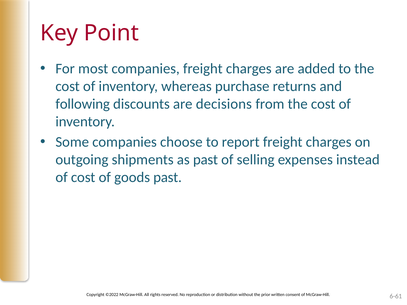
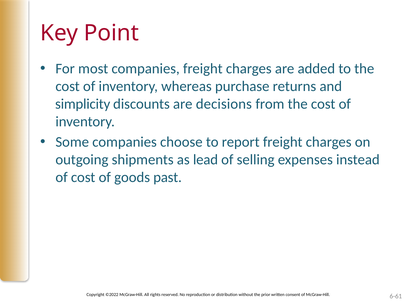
following: following -> simplicity
as past: past -> lead
